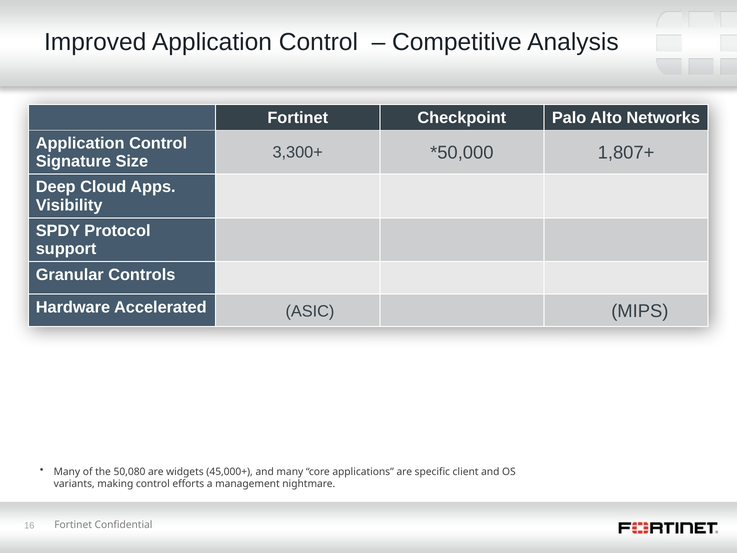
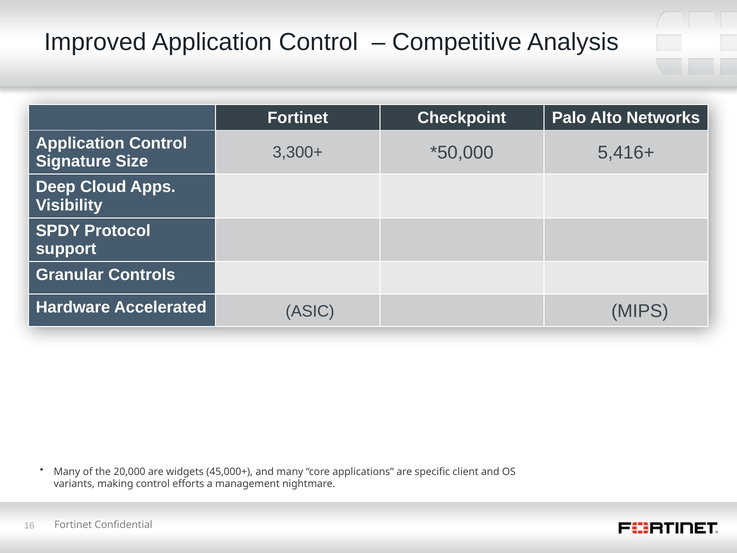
1,807+: 1,807+ -> 5,416+
50,080: 50,080 -> 20,000
